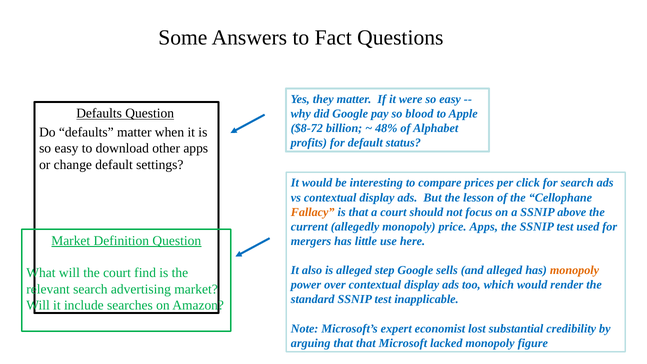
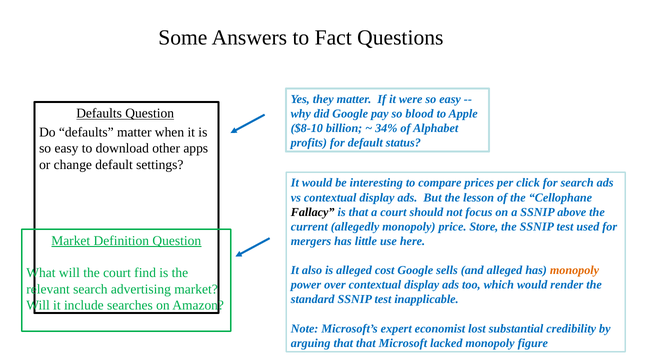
$8-72: $8-72 -> $8-10
48%: 48% -> 34%
Fallacy colour: orange -> black
price Apps: Apps -> Store
step: step -> cost
